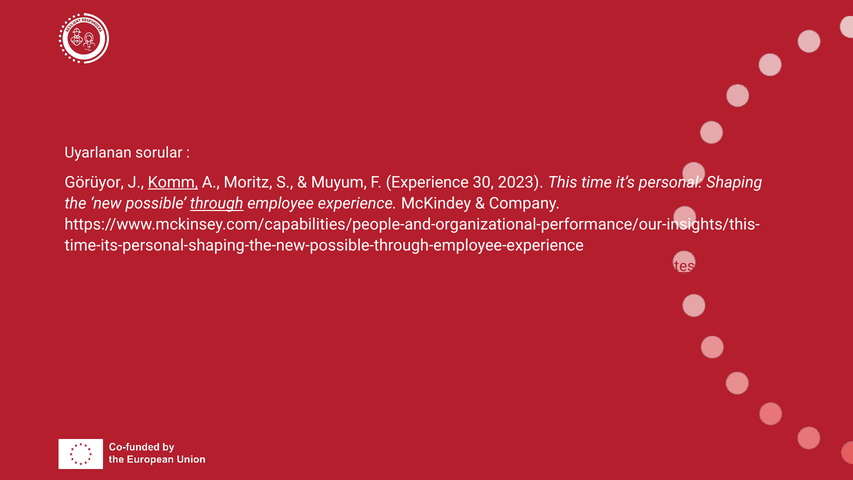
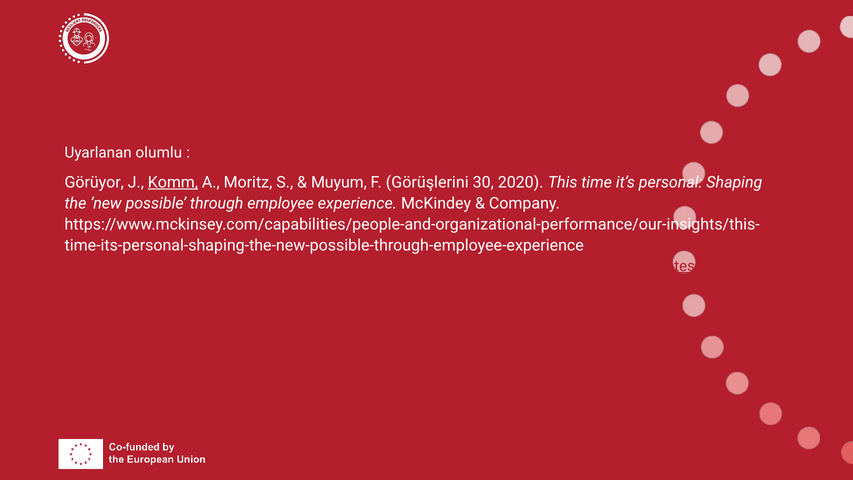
sorular: sorular -> olumlu
F Experience: Experience -> Görüşlerini
2023: 2023 -> 2020
through underline: present -> none
